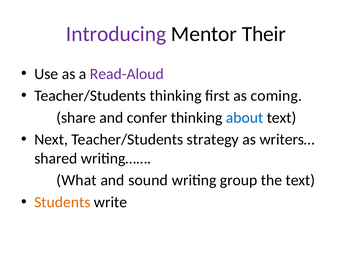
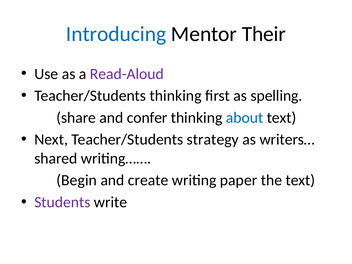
Introducing colour: purple -> blue
coming: coming -> spelling
What: What -> Begin
sound: sound -> create
group: group -> paper
Students colour: orange -> purple
